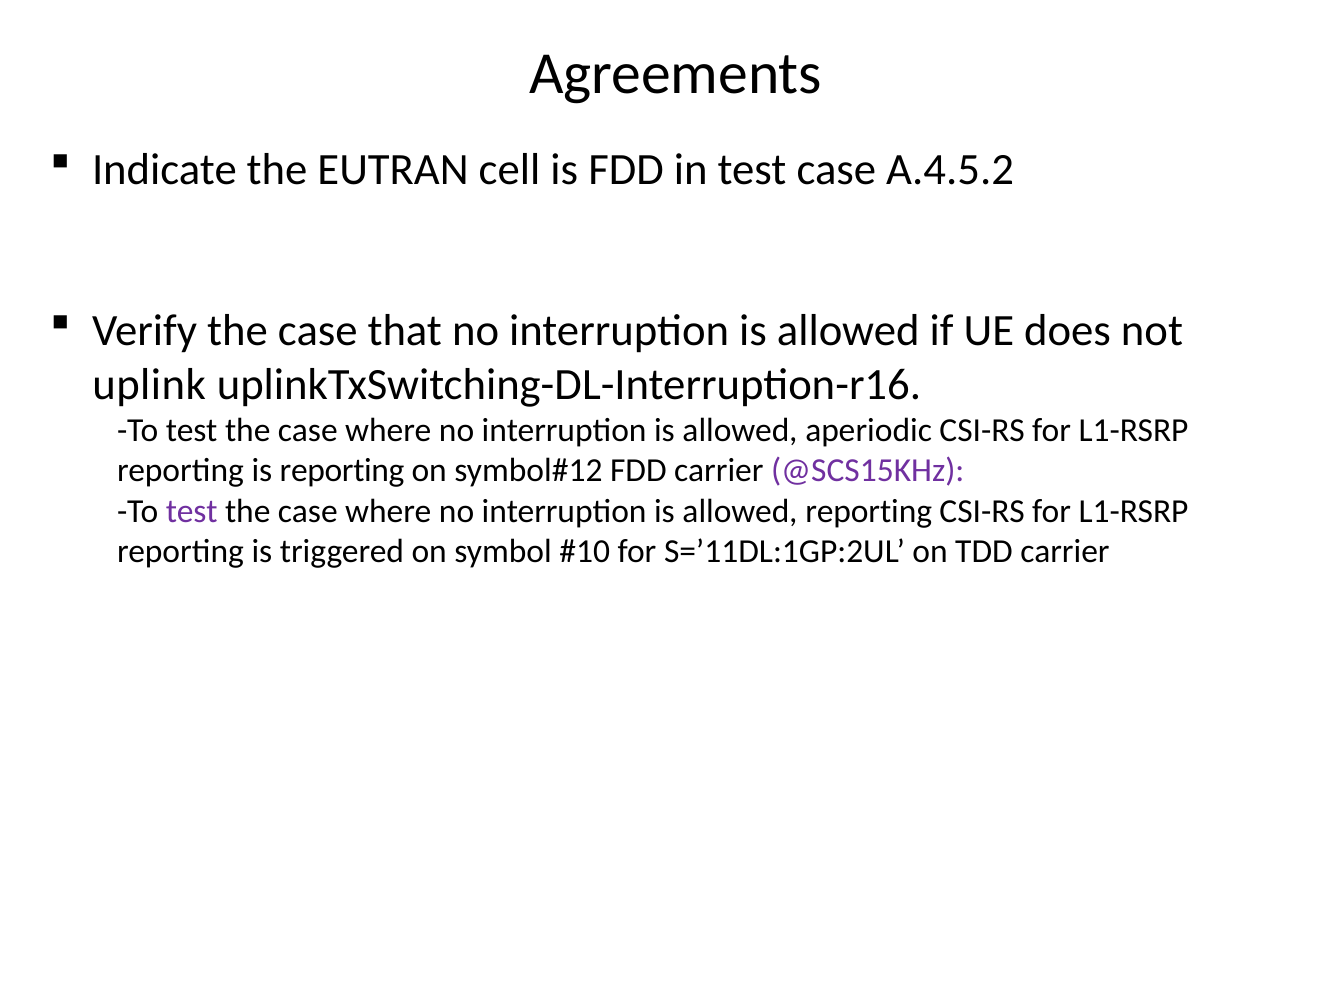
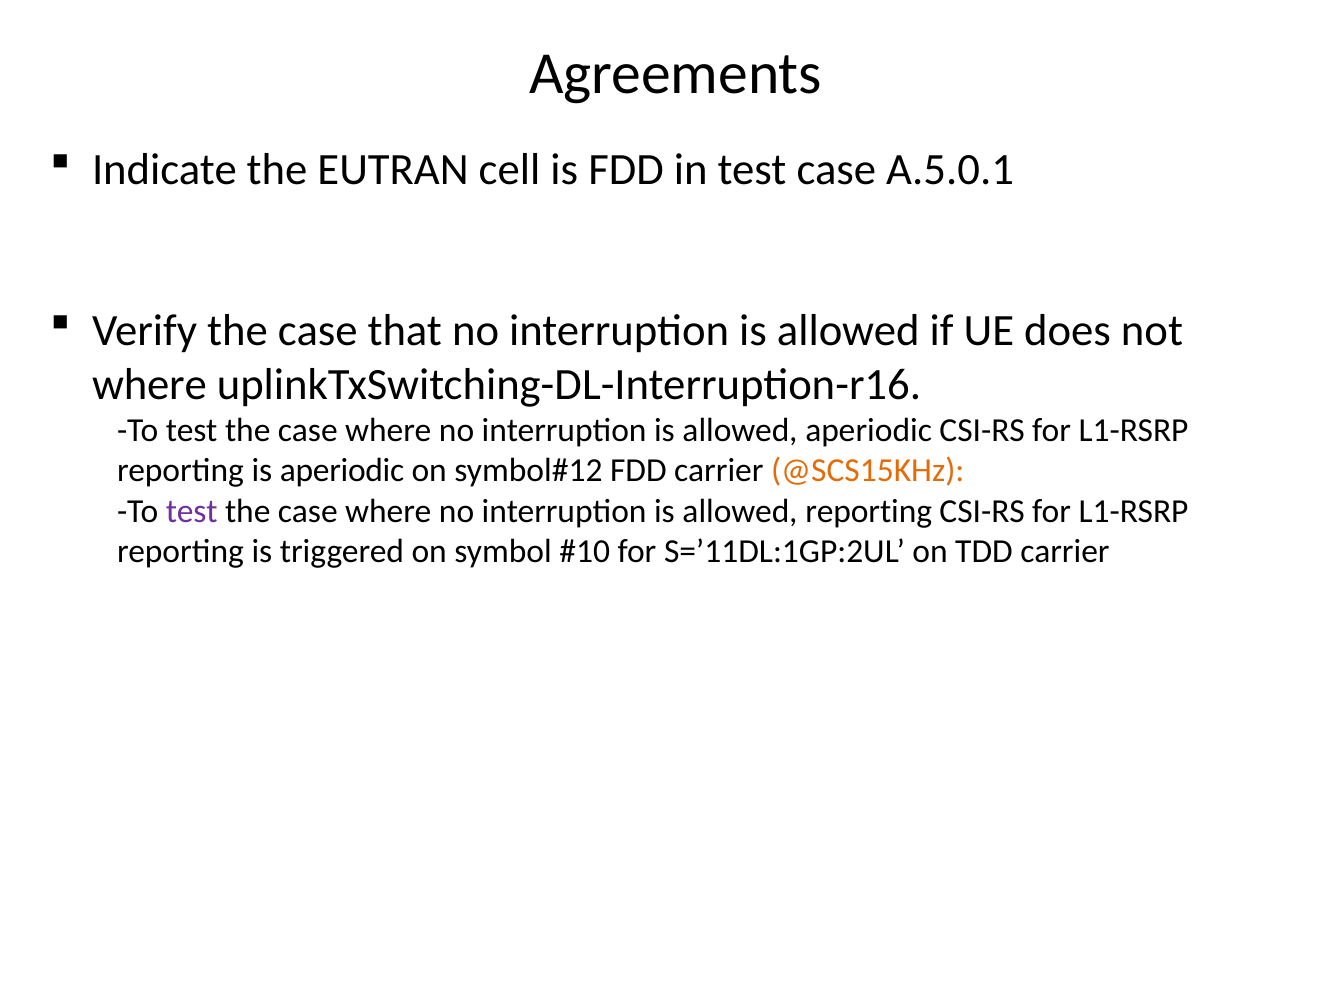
A.4.5.2: A.4.5.2 -> A.5.0.1
uplink at (149, 384): uplink -> where
is reporting: reporting -> aperiodic
@SCS15KHz colour: purple -> orange
